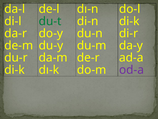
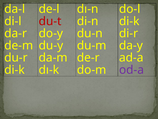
du-t colour: green -> red
